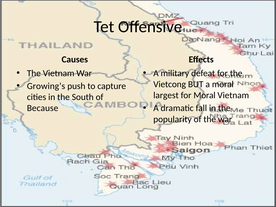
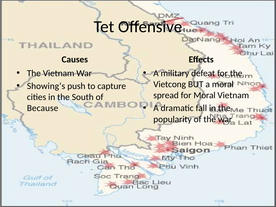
Growing’s: Growing’s -> Showing’s
largest: largest -> spread
